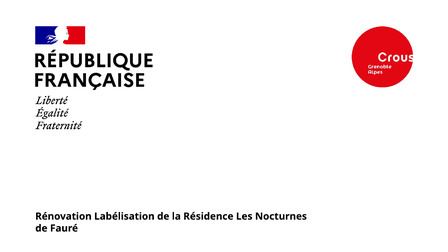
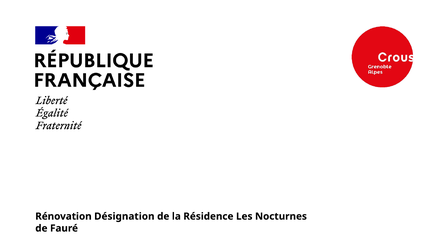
Labélisation: Labélisation -> Désignation
